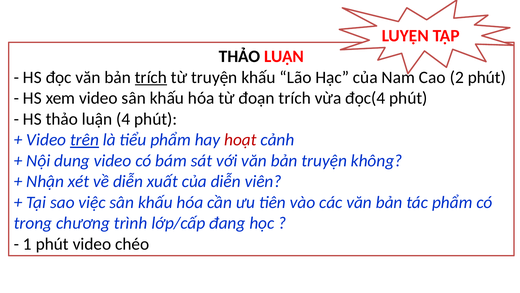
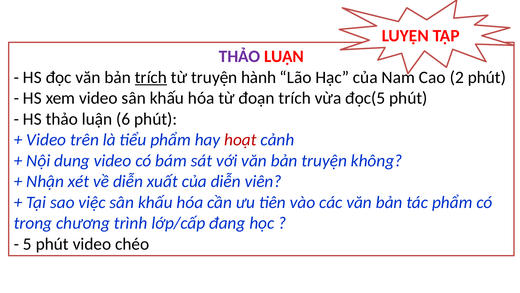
THẢO at (240, 56) colour: black -> purple
truyện khấu: khấu -> hành
đọc(4: đọc(4 -> đọc(5
4: 4 -> 6
trên underline: present -> none
1: 1 -> 5
